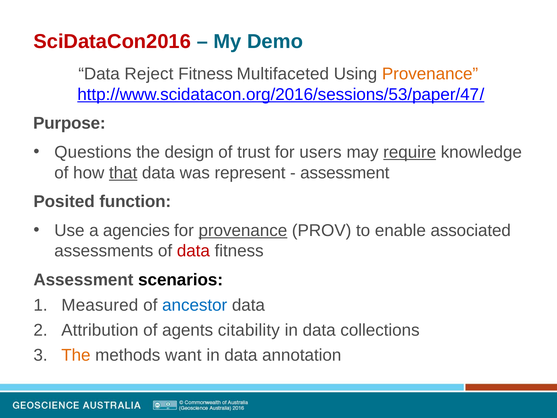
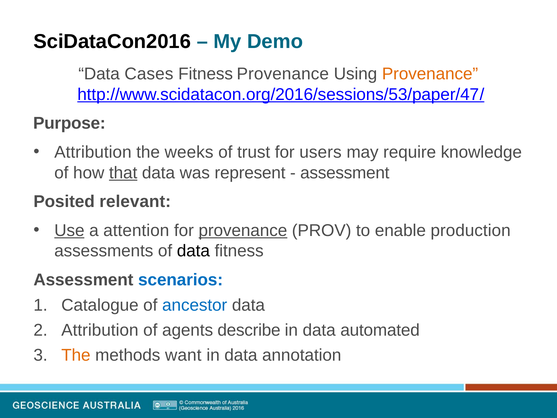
SciDataCon2016 colour: red -> black
Reject: Reject -> Cases
Fitness Multifaceted: Multifaceted -> Provenance
Questions at (93, 152): Questions -> Attribution
design: design -> weeks
require underline: present -> none
function: function -> relevant
Use underline: none -> present
agencies: agencies -> attention
associated: associated -> production
data at (193, 251) colour: red -> black
scenarios colour: black -> blue
Measured: Measured -> Catalogue
citability: citability -> describe
collections: collections -> automated
